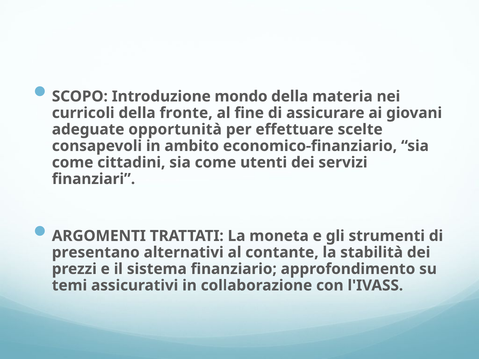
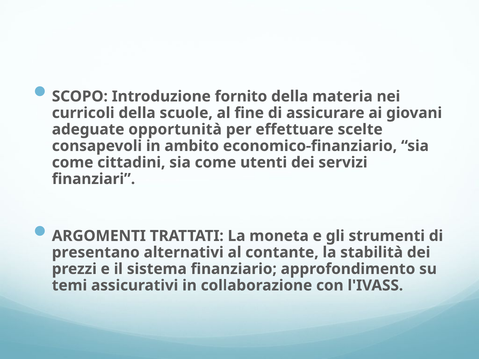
mondo: mondo -> fornito
fronte: fronte -> scuole
